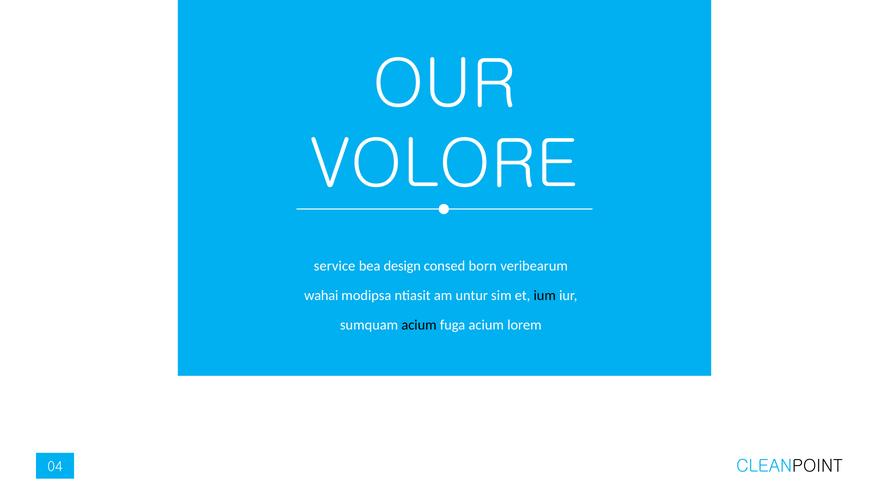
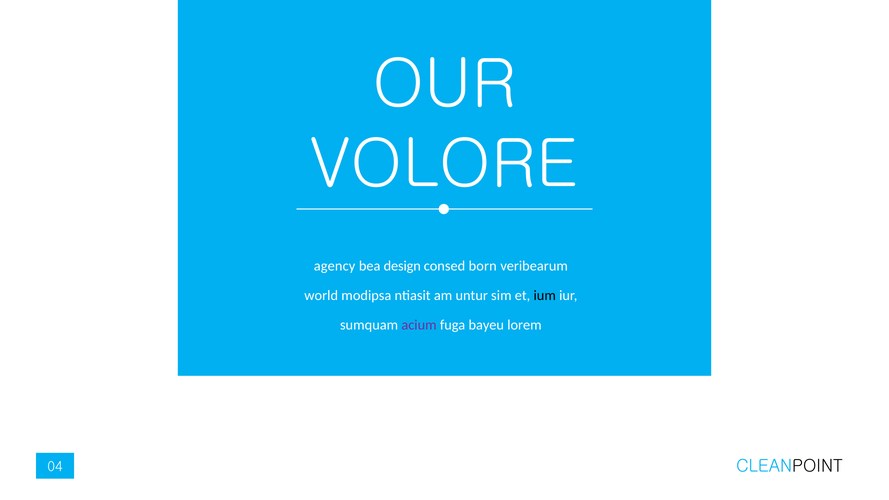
service: service -> agency
wahai: wahai -> world
acium at (419, 325) colour: black -> purple
fuga acium: acium -> bayeu
